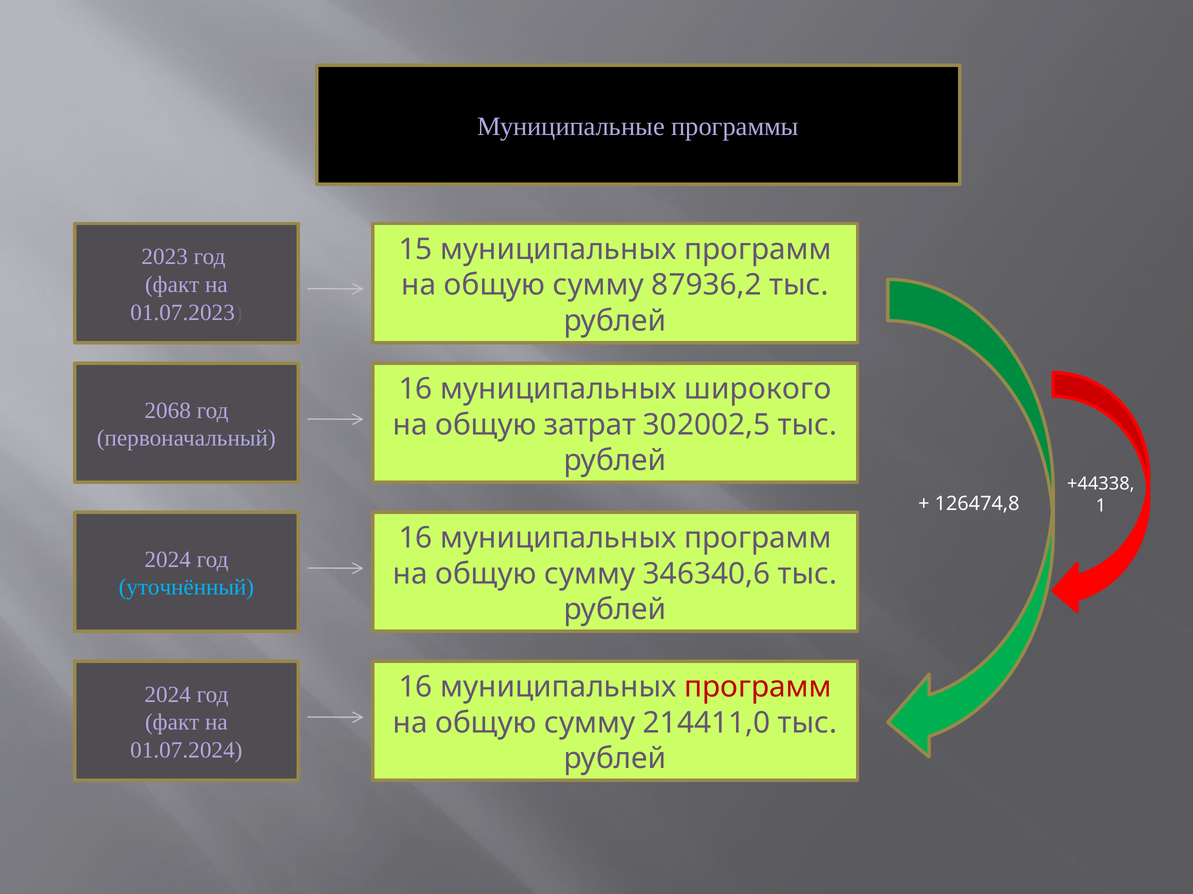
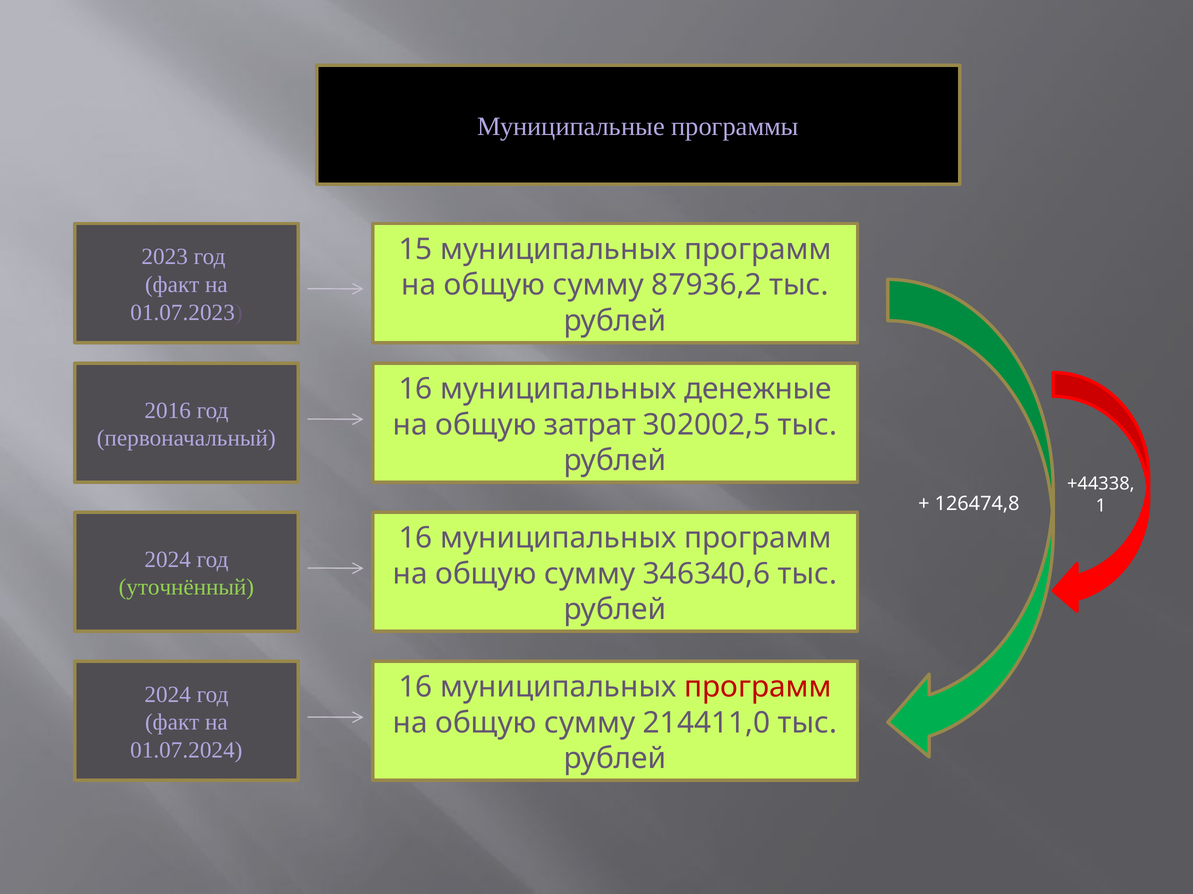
широкого: широкого -> денежные
2068: 2068 -> 2016
уточнённый colour: light blue -> light green
